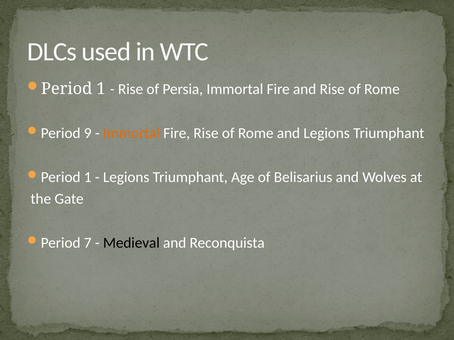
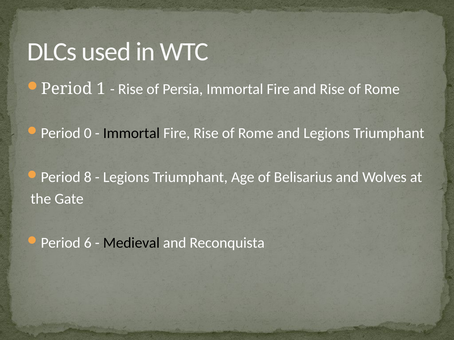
9: 9 -> 0
Immortal at (131, 133) colour: orange -> black
1 at (88, 177): 1 -> 8
7: 7 -> 6
